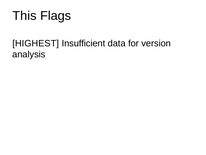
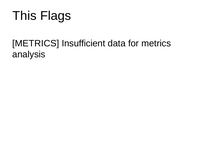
HIGHEST at (36, 43): HIGHEST -> METRICS
for version: version -> metrics
